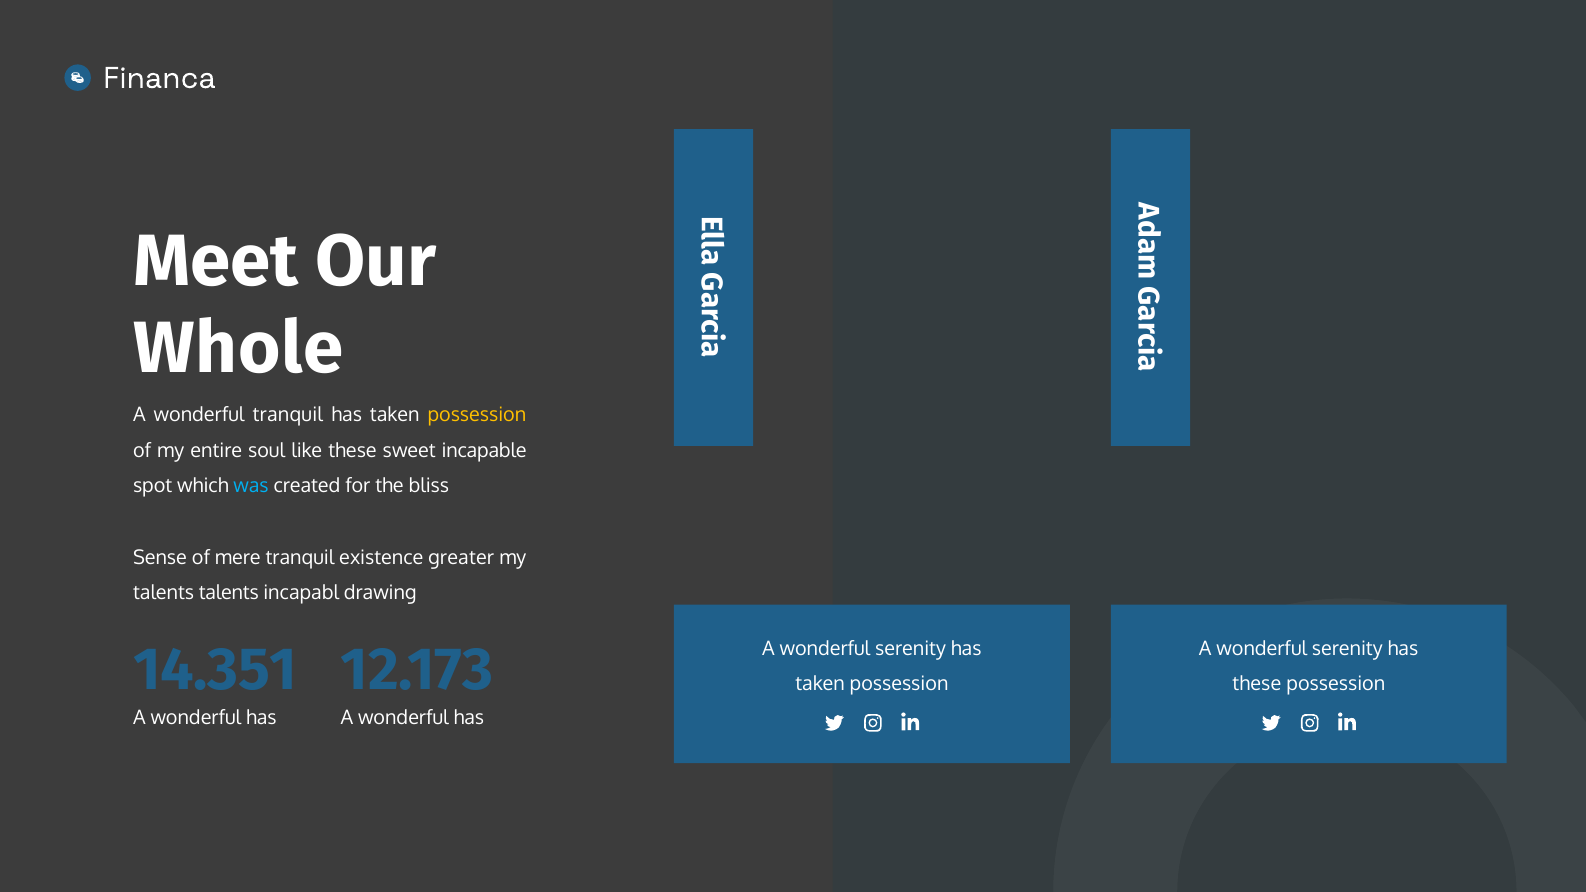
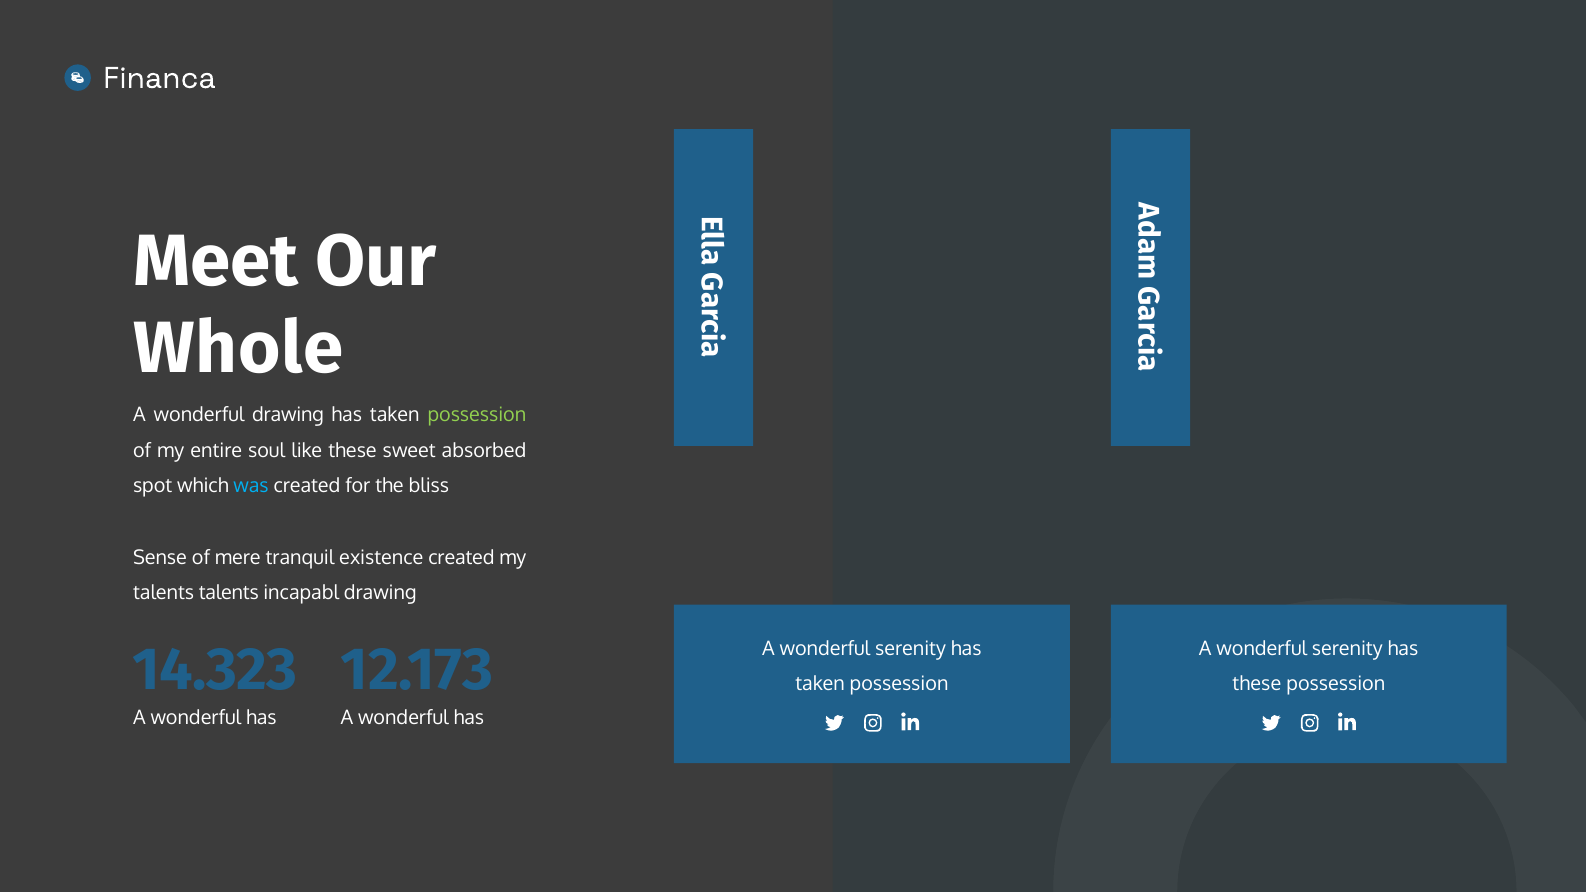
wonderful tranquil: tranquil -> drawing
possession at (477, 415) colour: yellow -> light green
incapable: incapable -> absorbed
existence greater: greater -> created
14.351: 14.351 -> 14.323
